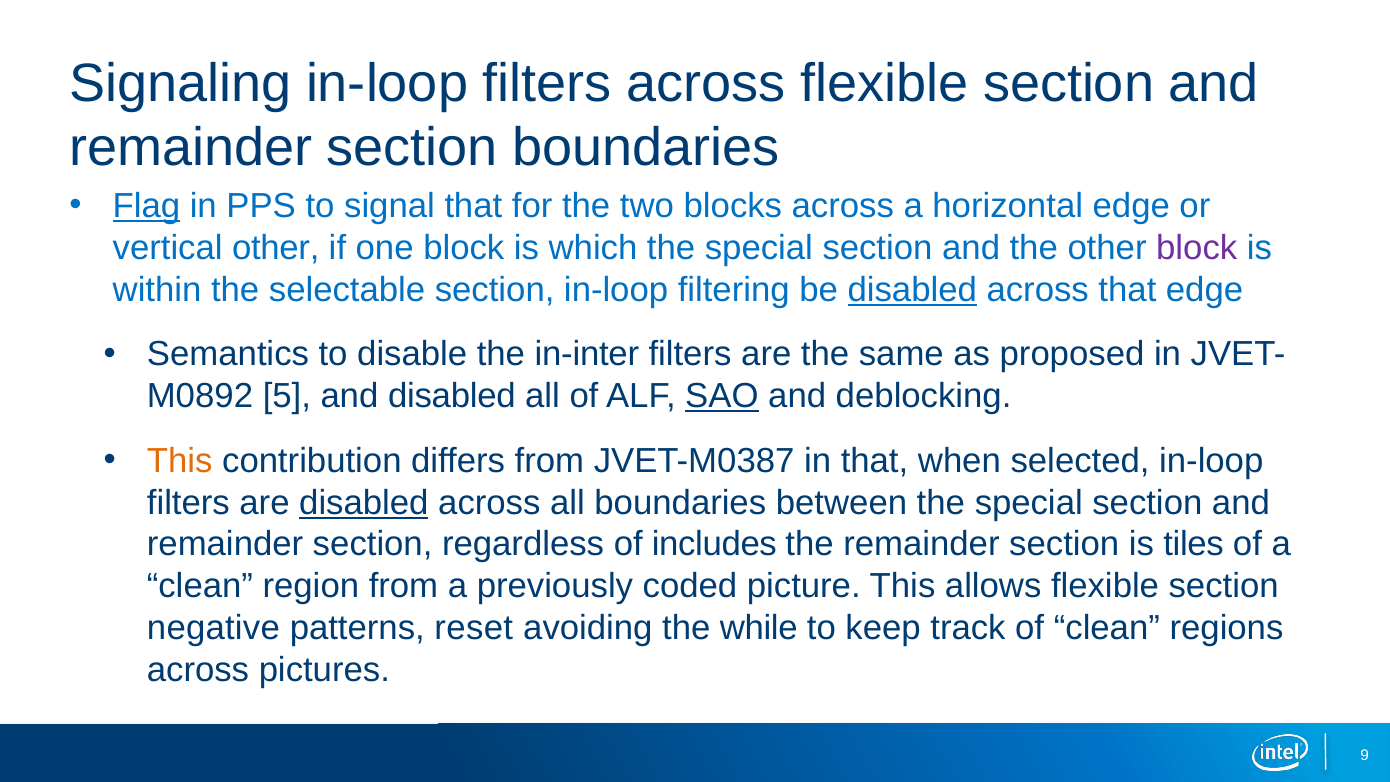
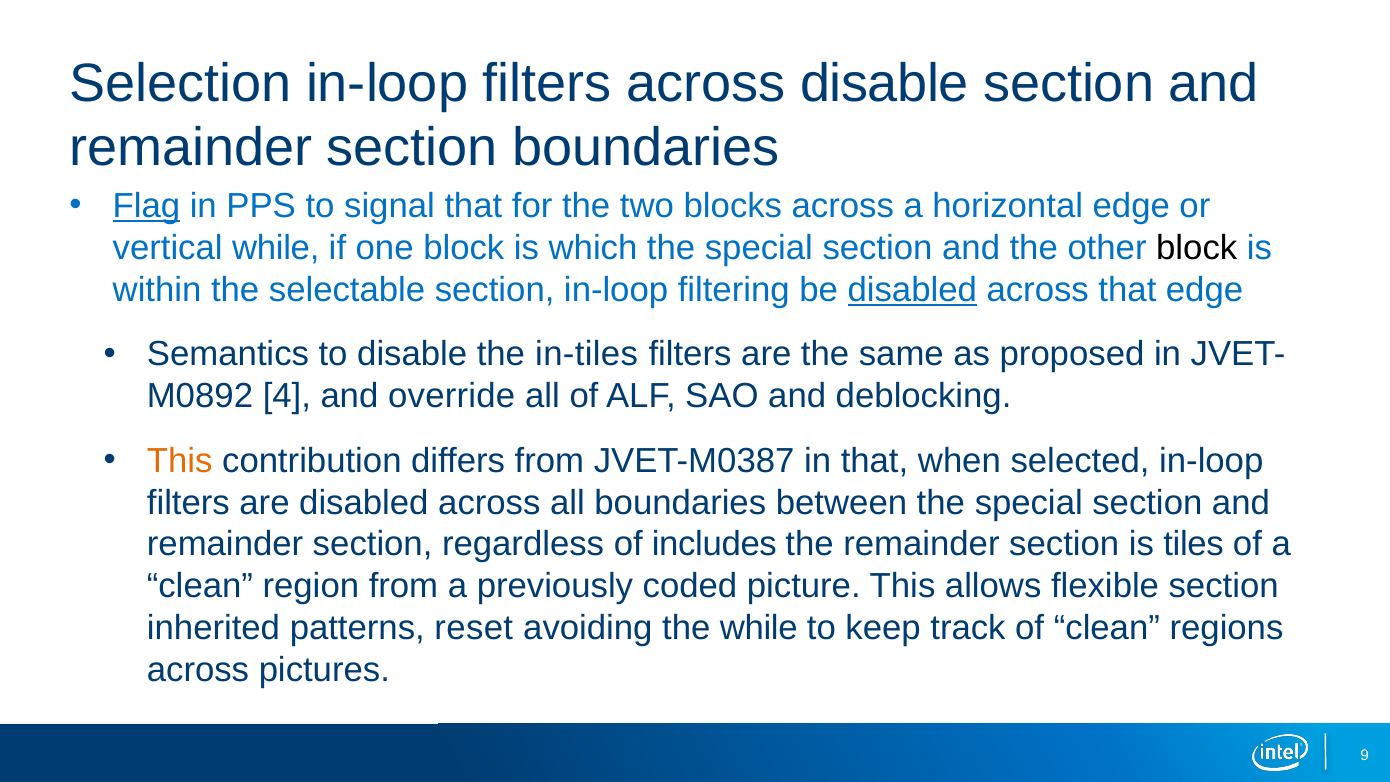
Signaling: Signaling -> Selection
across flexible: flexible -> disable
vertical other: other -> while
block at (1197, 248) colour: purple -> black
in-inter: in-inter -> in-tiles
5: 5 -> 4
and disabled: disabled -> override
SAO underline: present -> none
disabled at (364, 503) underline: present -> none
negative: negative -> inherited
